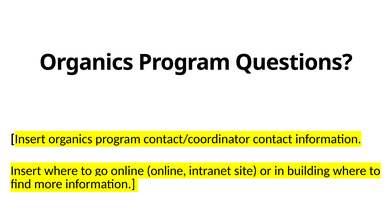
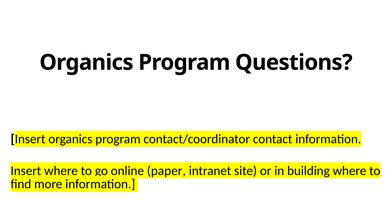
online at (166, 170): online -> paper
